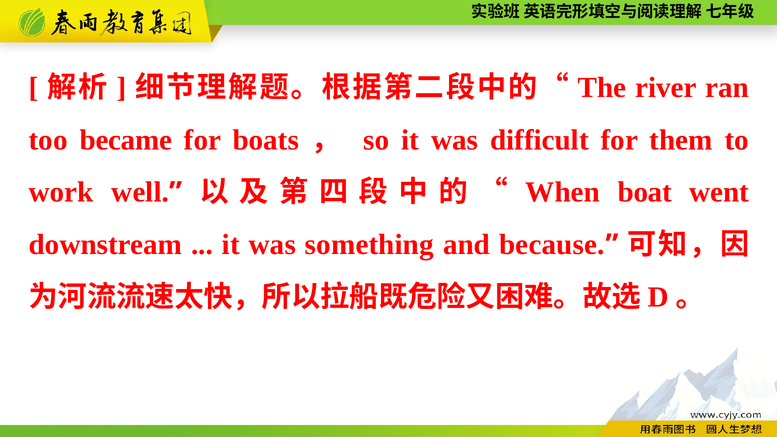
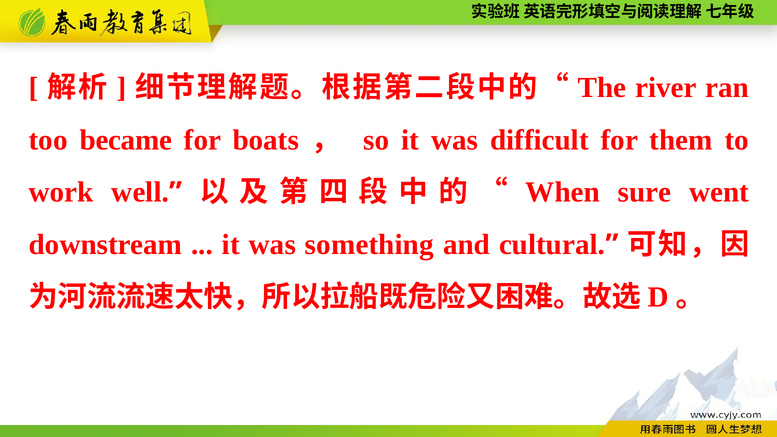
boat: boat -> sure
because: because -> cultural
